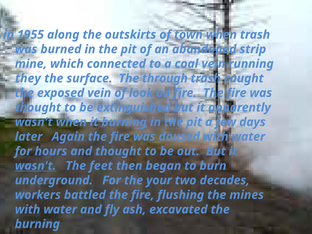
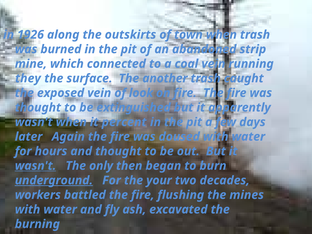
1955: 1955 -> 1926
through: through -> another
it burning: burning -> percent
feet: feet -> only
underground underline: none -> present
